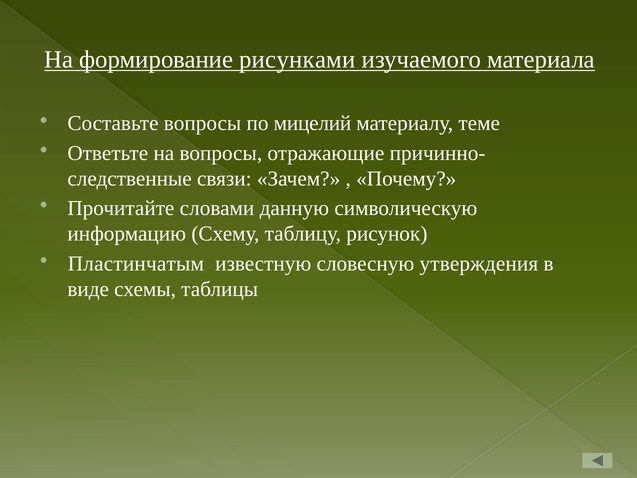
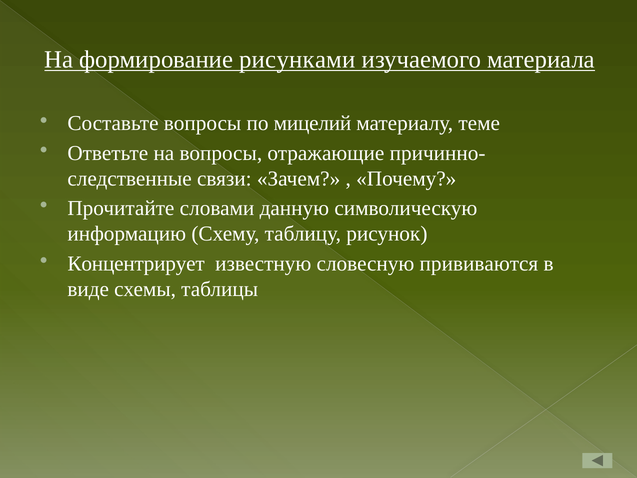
Пластинчатым: Пластинчатым -> Концентрирует
утверждения: утверждения -> прививаются
